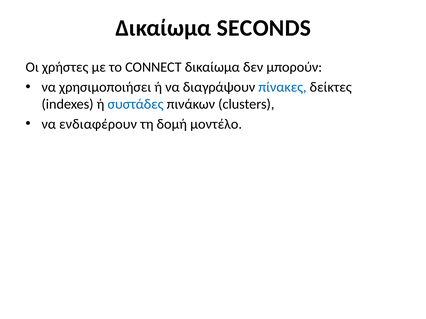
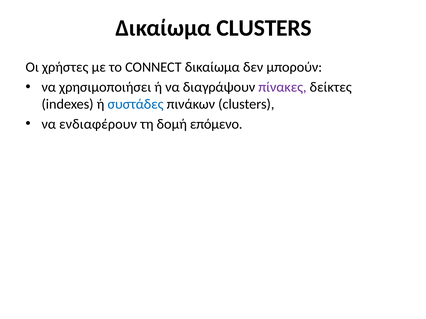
Δικαίωμα SECONDS: SECONDS -> CLUSTERS
πίνακες colour: blue -> purple
μοντέλο: μοντέλο -> επόμενο
